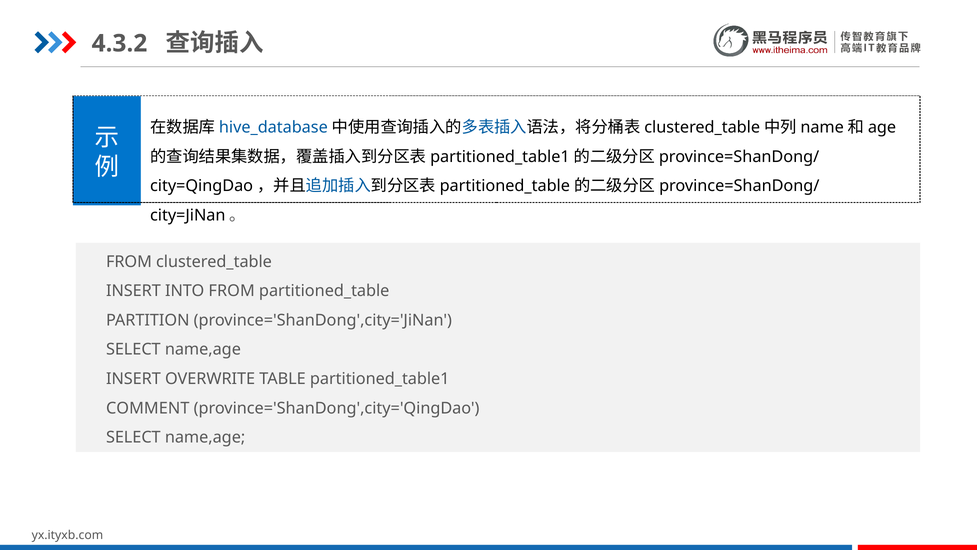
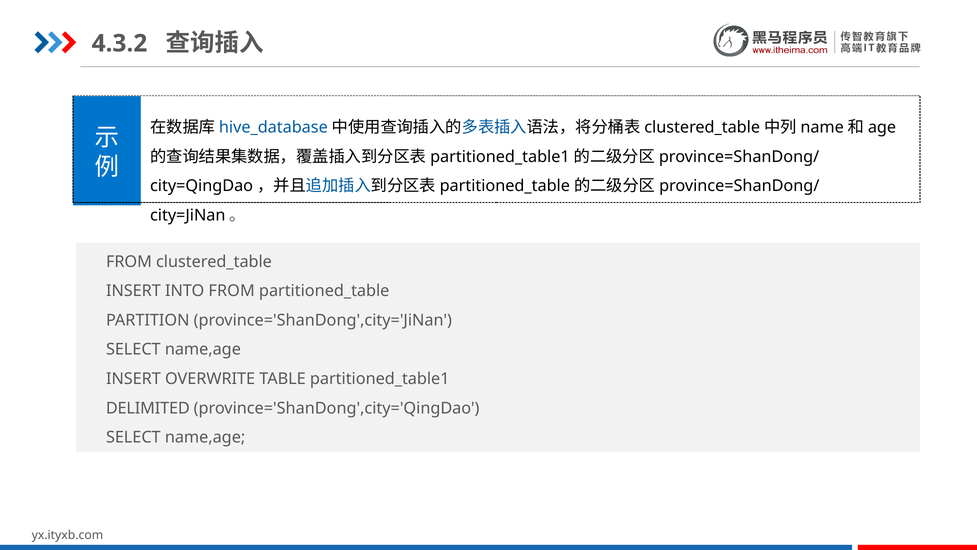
COMMENT: COMMENT -> DELIMITED
